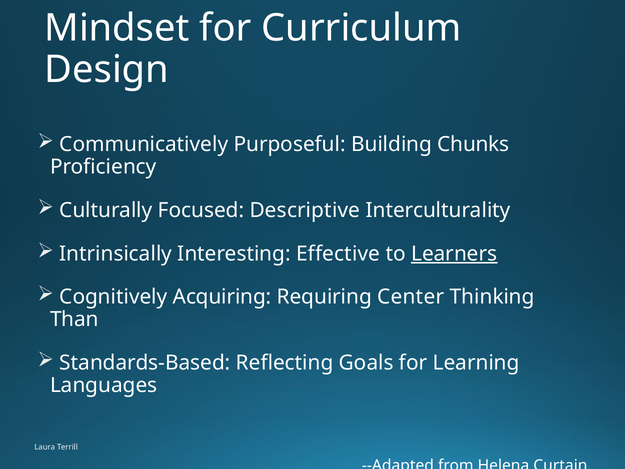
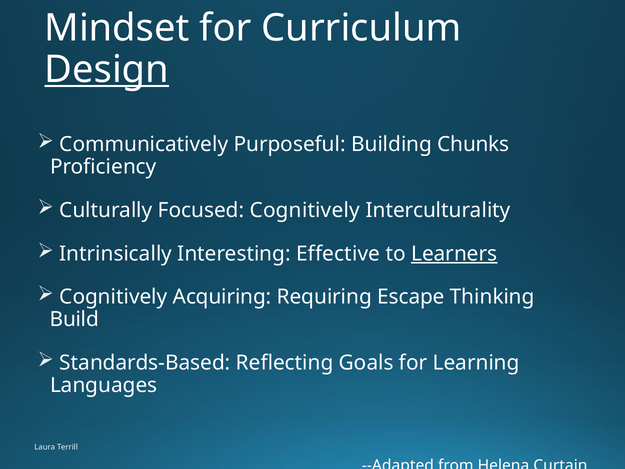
Design underline: none -> present
Focused Descriptive: Descriptive -> Cognitively
Center: Center -> Escape
Than: Than -> Build
